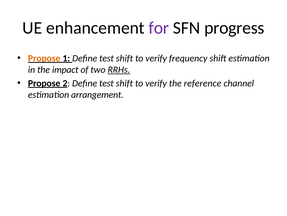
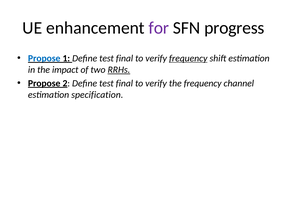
Propose at (44, 58) colour: orange -> blue
1 Define test shift: shift -> final
frequency at (188, 58) underline: none -> present
2 Define test shift: shift -> final
the reference: reference -> frequency
arrangement: arrangement -> specification
